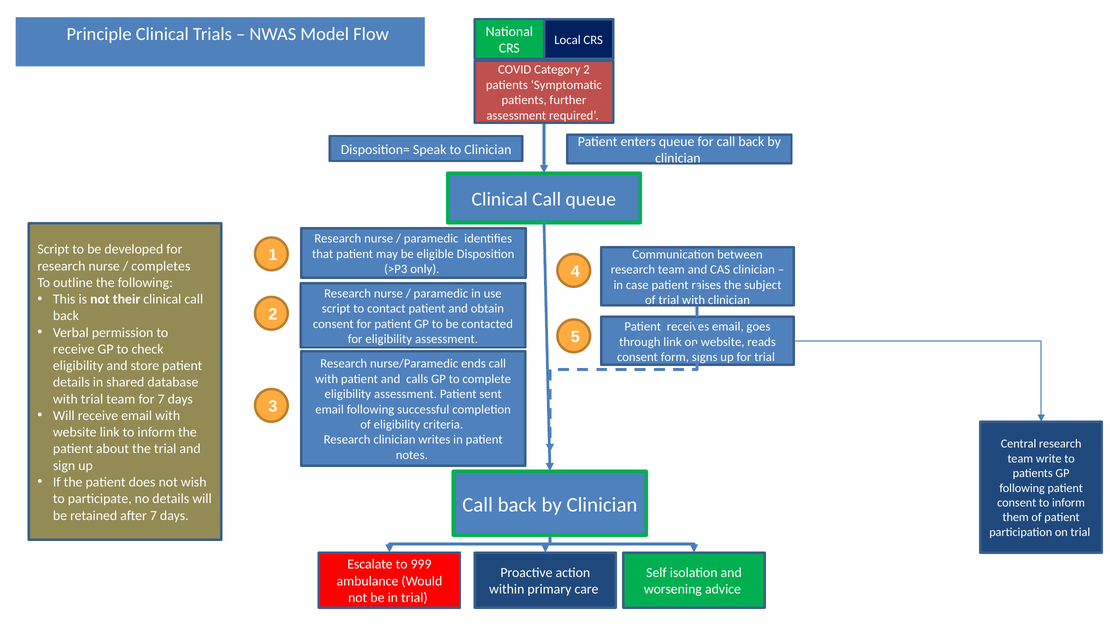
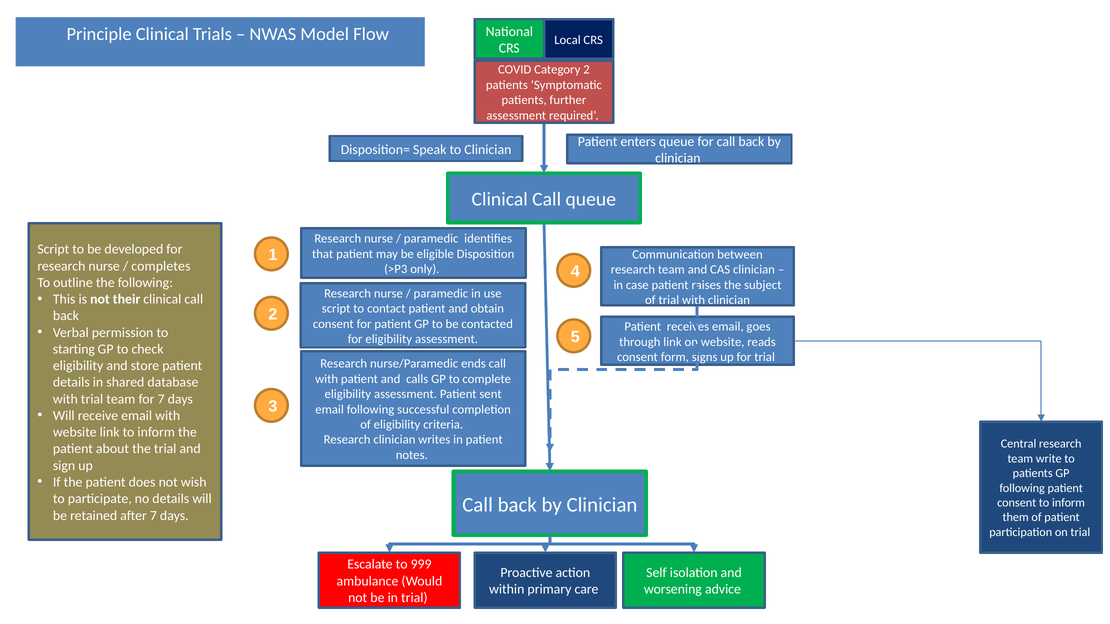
receive at (74, 349): receive -> starting
